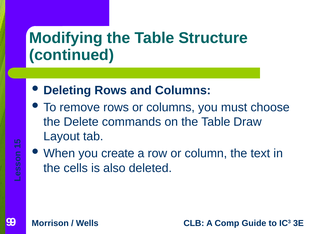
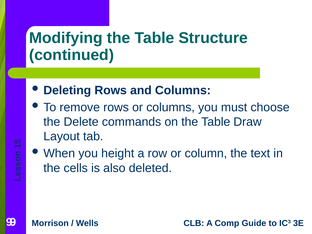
create: create -> height
